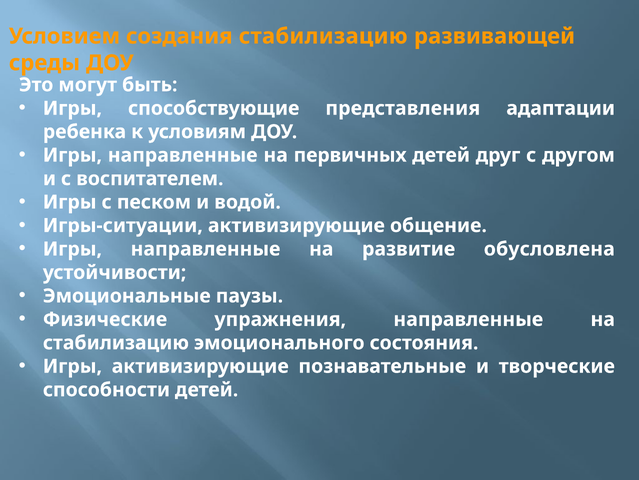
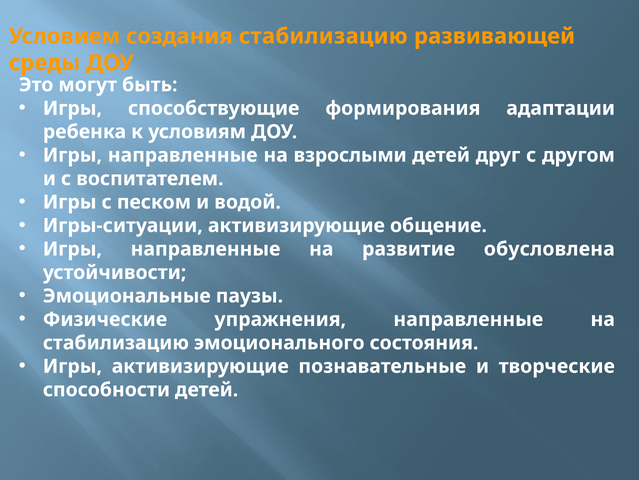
представления: представления -> формирования
первичных: первичных -> взрослыми
